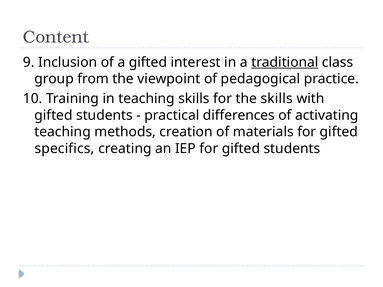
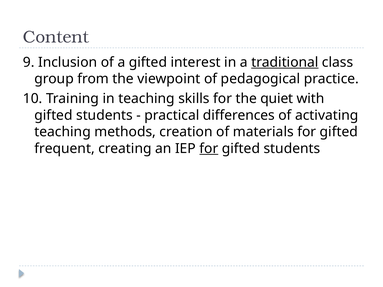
the skills: skills -> quiet
specifics: specifics -> frequent
for at (209, 149) underline: none -> present
